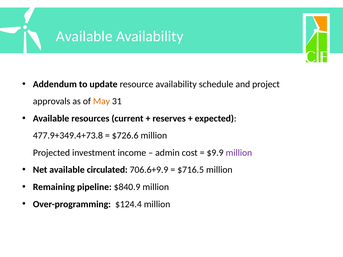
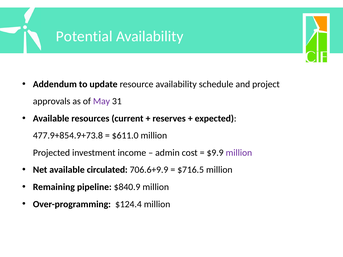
Available at (84, 36): Available -> Potential
May colour: orange -> purple
477.9+349.4+73.8: 477.9+349.4+73.8 -> 477.9+854.9+73.8
$726.6: $726.6 -> $611.0
